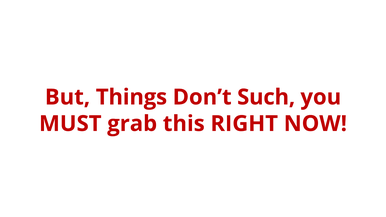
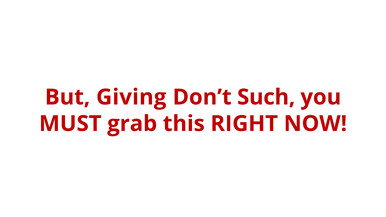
Things: Things -> Giving
